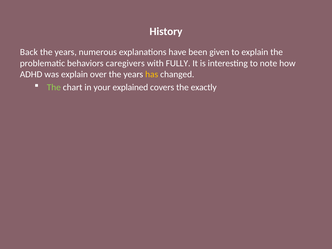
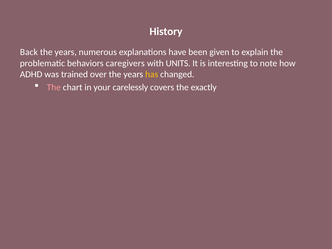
FULLY: FULLY -> UNITS
was explain: explain -> trained
The at (54, 87) colour: light green -> pink
explained: explained -> carelessly
